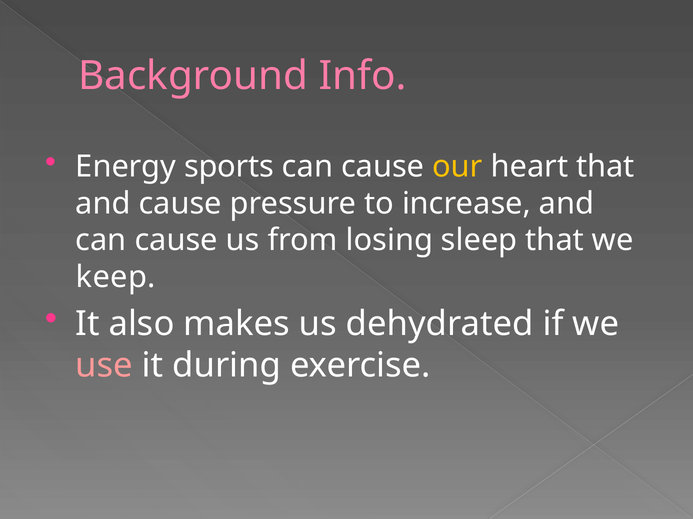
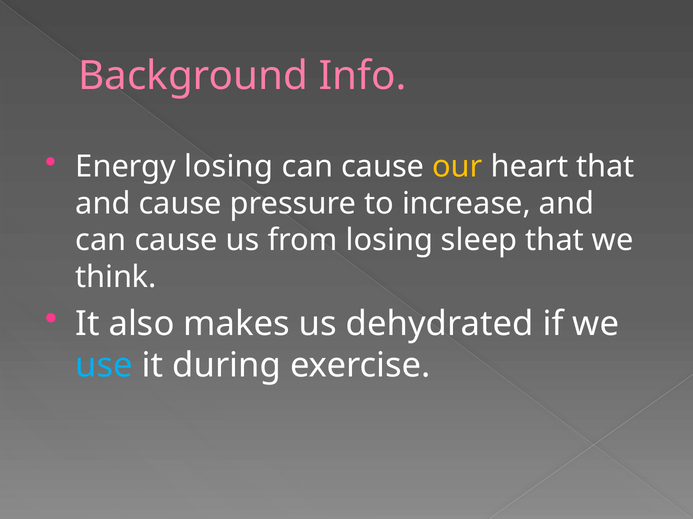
Energy sports: sports -> losing
keep: keep -> think
use colour: pink -> light blue
